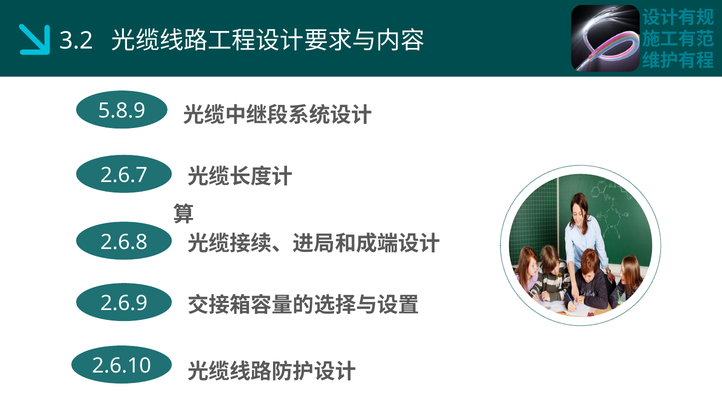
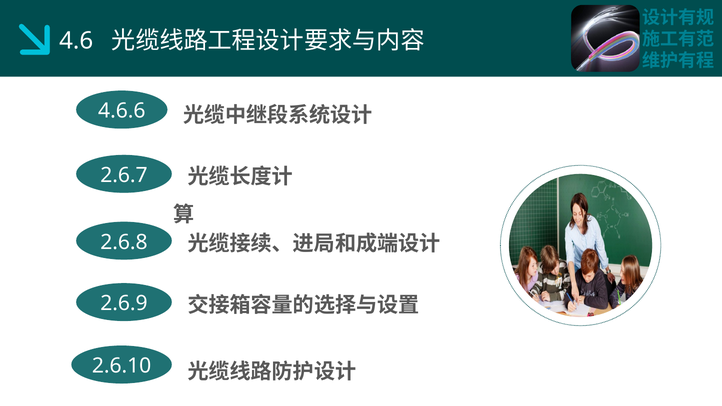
3.2: 3.2 -> 4.6
5.8.9: 5.8.9 -> 4.6.6
